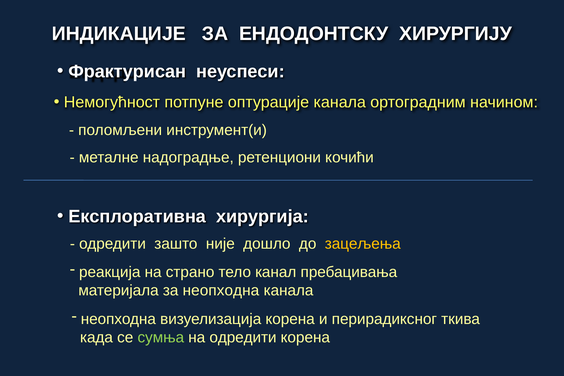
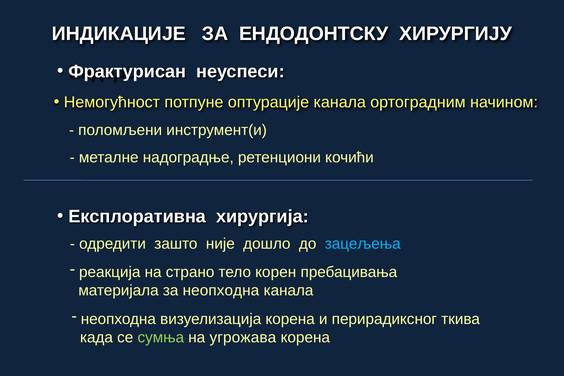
зацељења colour: yellow -> light blue
канал: канал -> корен
на одредити: одредити -> угрожава
